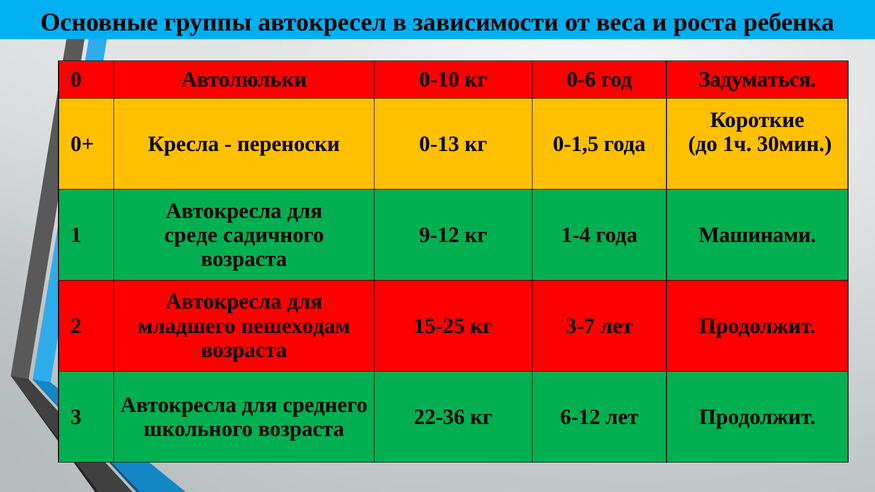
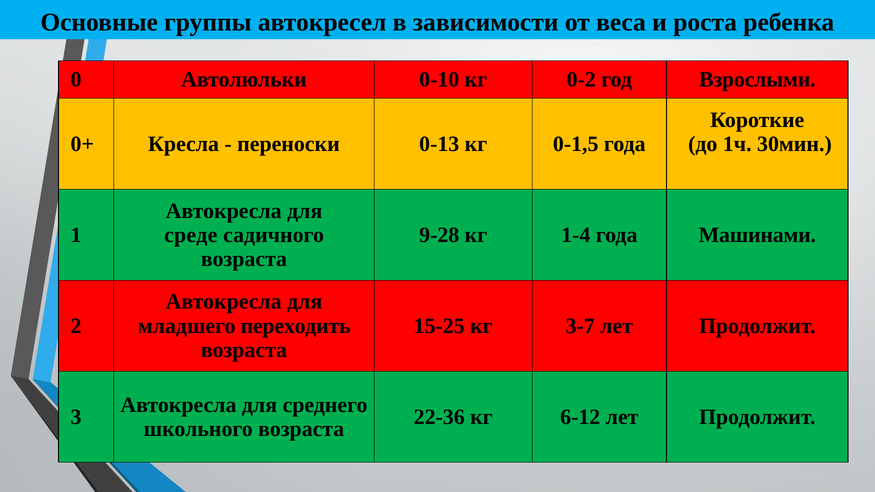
0-6: 0-6 -> 0-2
Задуматься: Задуматься -> Взрослыми
9-12: 9-12 -> 9-28
пешеходам: пешеходам -> переходить
